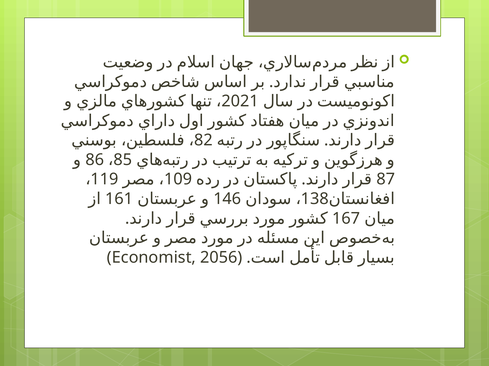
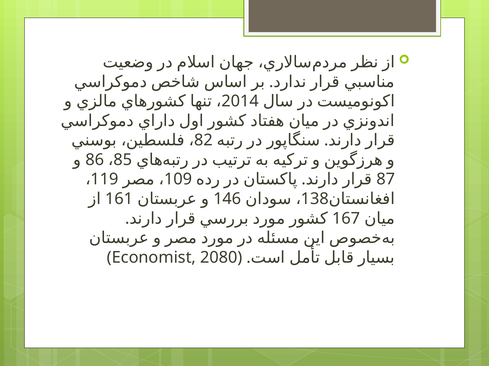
2021: 2021 -> 2014
2056: 2056 -> 2080
